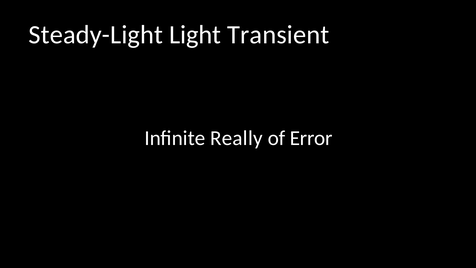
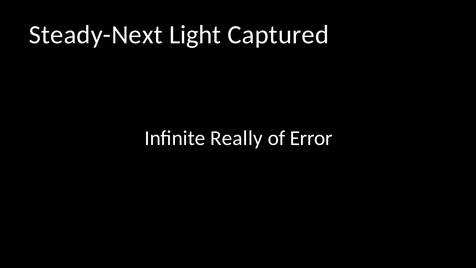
Steady-Light: Steady-Light -> Steady-Next
Transient: Transient -> Captured
